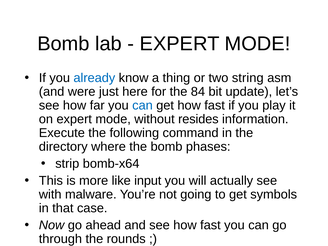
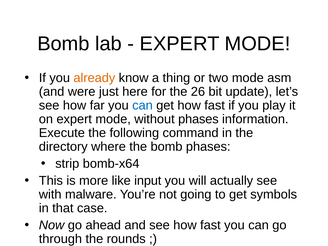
already colour: blue -> orange
two string: string -> mode
84: 84 -> 26
without resides: resides -> phases
